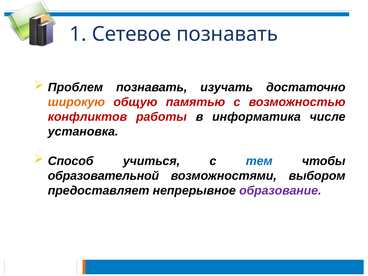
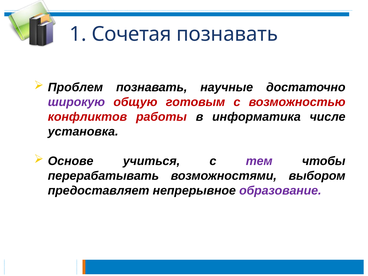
Сетевое: Сетевое -> Сочетая
изучать: изучать -> научные
широкую colour: orange -> purple
памятью: памятью -> готовым
Способ: Способ -> Основе
тем colour: blue -> purple
образовательной: образовательной -> перерабатывать
